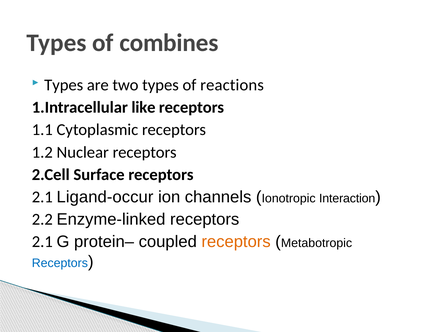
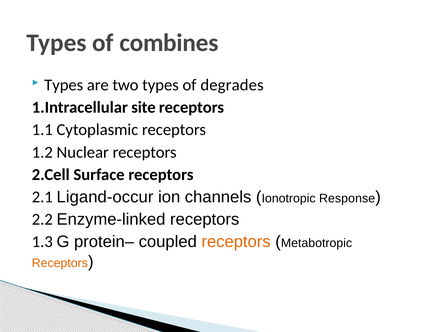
reactions: reactions -> degrades
like: like -> site
Interaction: Interaction -> Response
2.1 at (42, 242): 2.1 -> 1.3
Receptors at (60, 263) colour: blue -> orange
